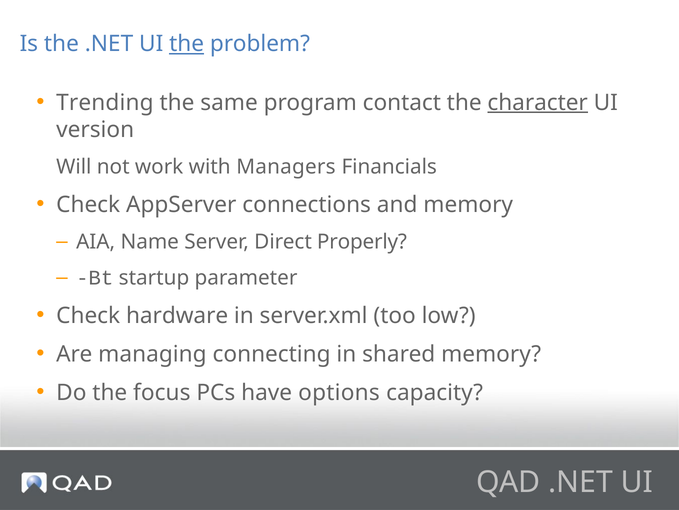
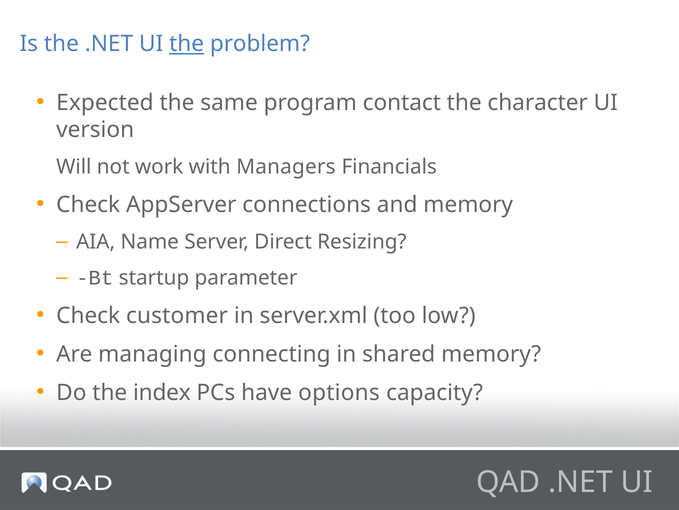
Trending: Trending -> Expected
character underline: present -> none
Properly: Properly -> Resizing
hardware: hardware -> customer
focus: focus -> index
